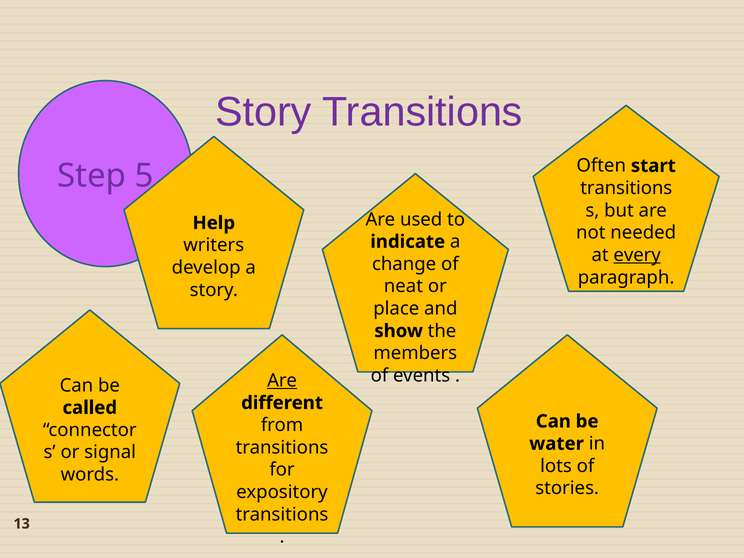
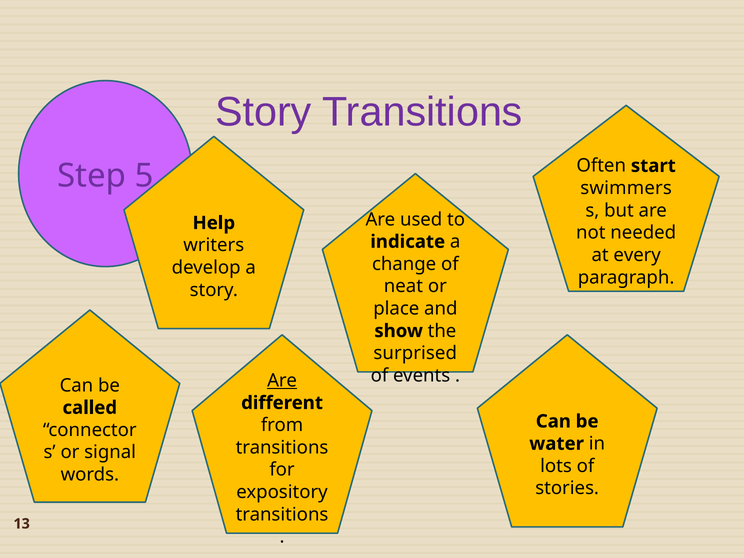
transitions at (626, 188): transitions -> swimmers
every underline: present -> none
members: members -> surprised
